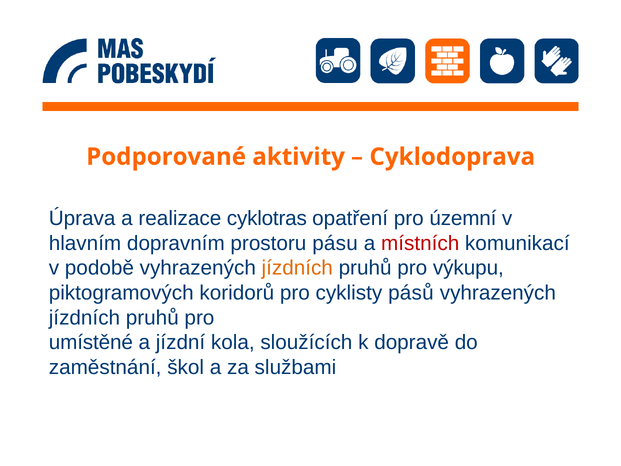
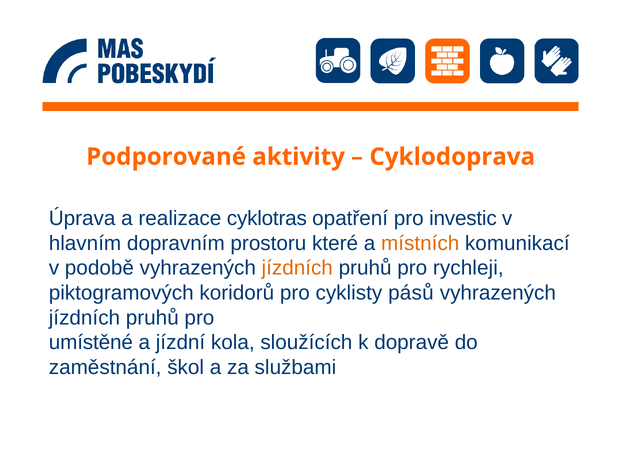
územní: územní -> investic
pásu: pásu -> které
místních colour: red -> orange
výkupu: výkupu -> rychleji
